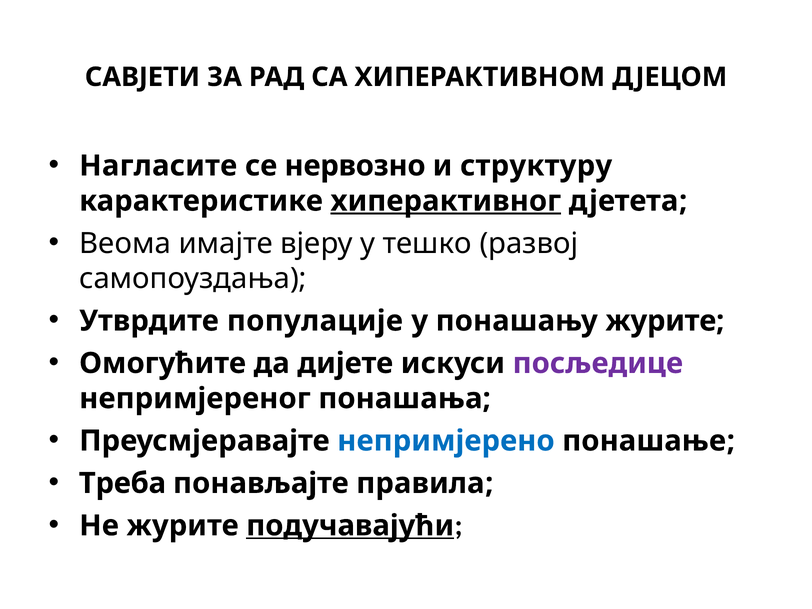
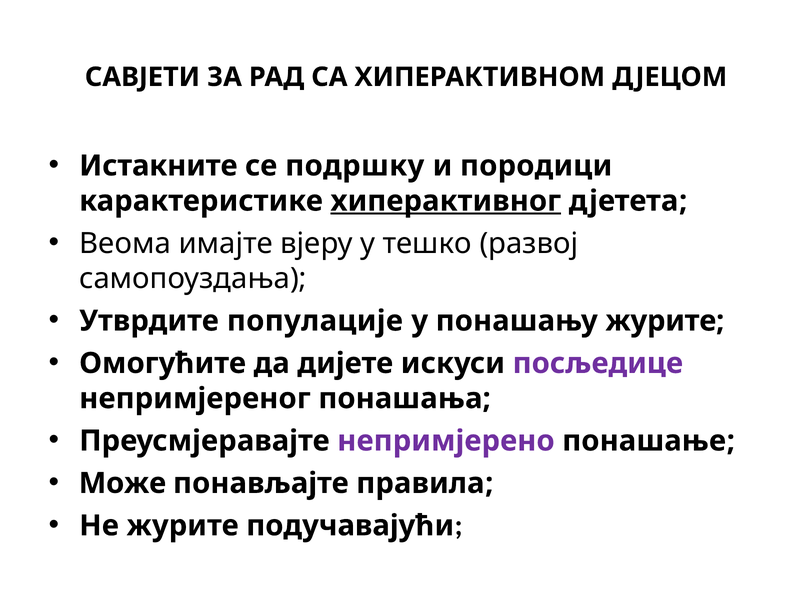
Нагласите: Нагласите -> Истакните
нервозно: нервозно -> подршку
структуру: структуру -> породици
непримјерено colour: blue -> purple
Треба: Треба -> Може
подучавајући underline: present -> none
